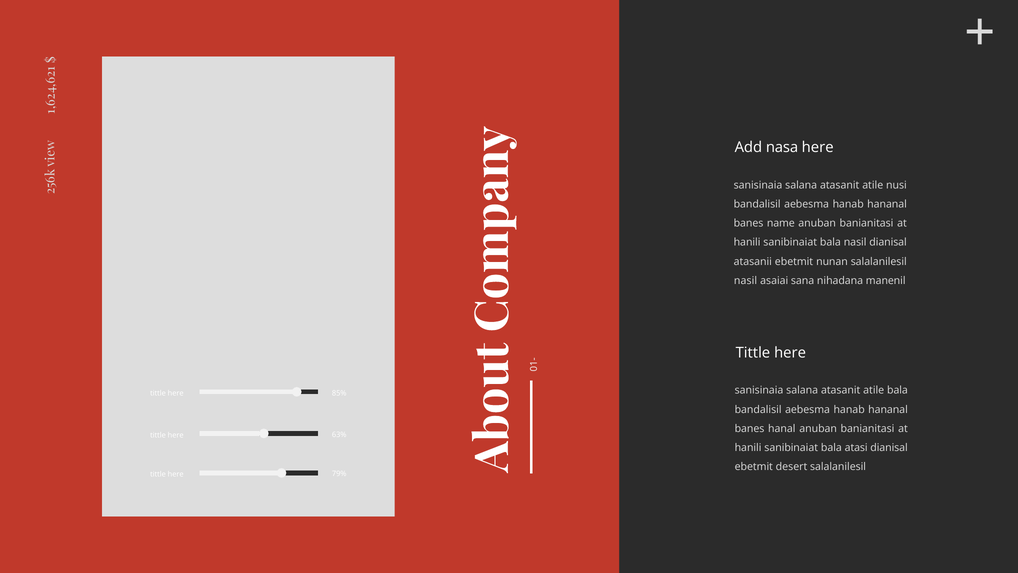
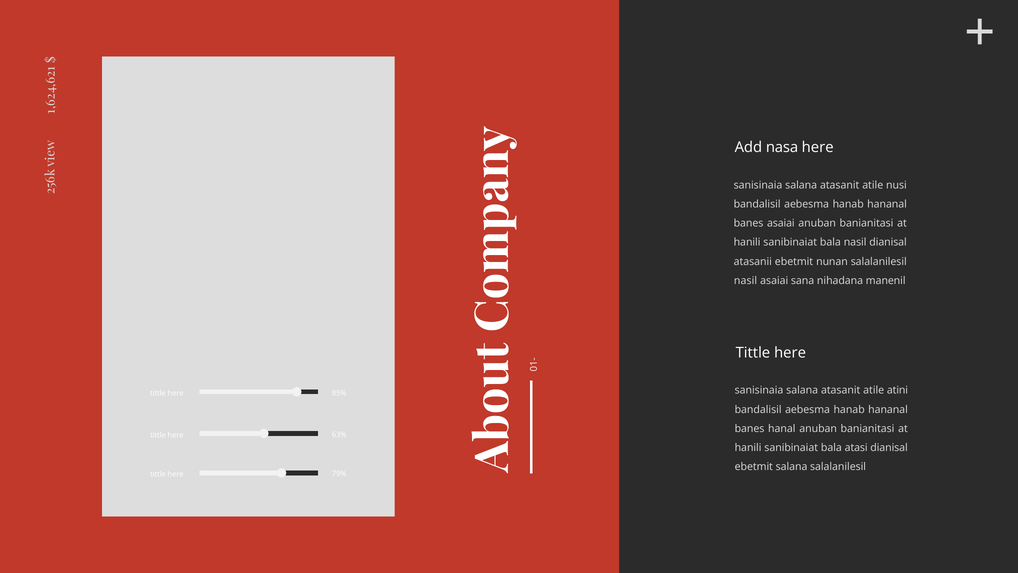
banes name: name -> asaiai
atile bala: bala -> atini
ebetmit desert: desert -> salana
